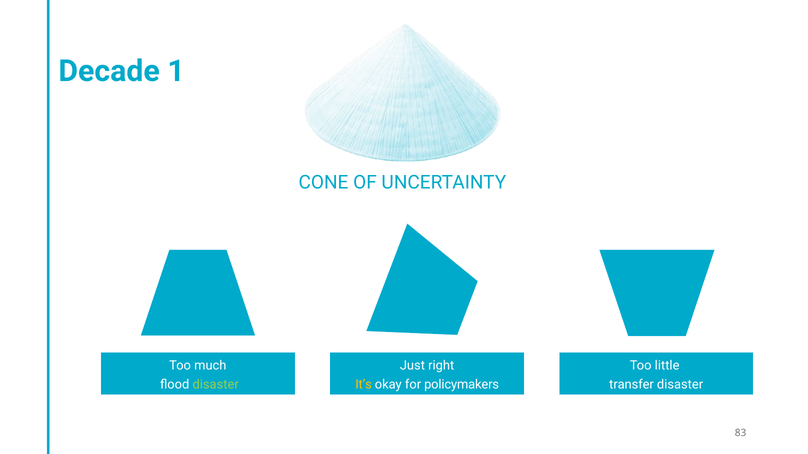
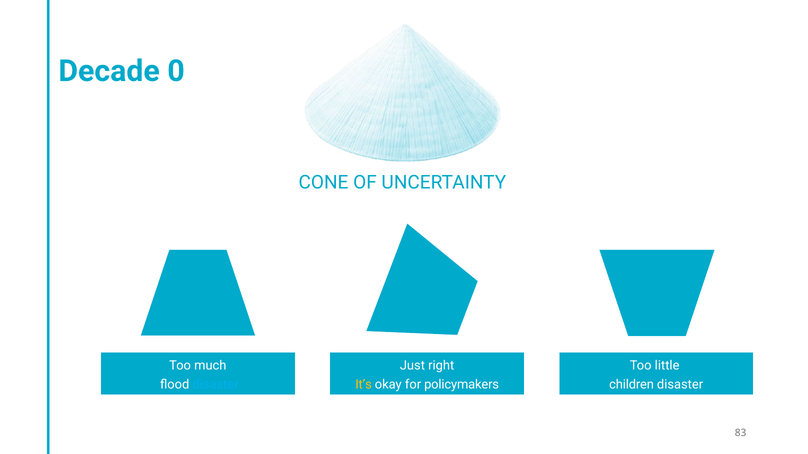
1: 1 -> 0
disaster at (216, 385) colour: light green -> light blue
transfer: transfer -> children
